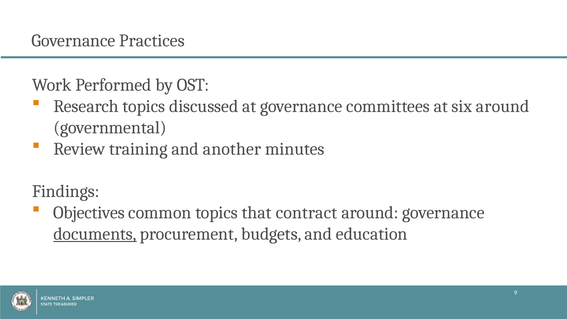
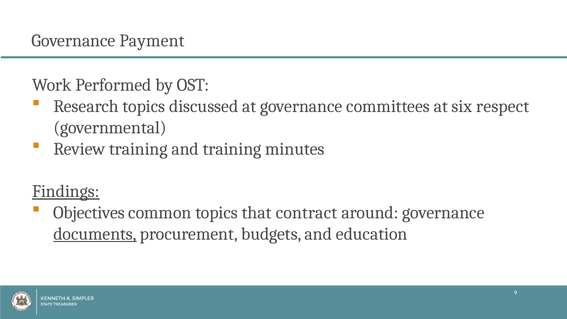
Practices: Practices -> Payment
six around: around -> respect
and another: another -> training
Findings underline: none -> present
